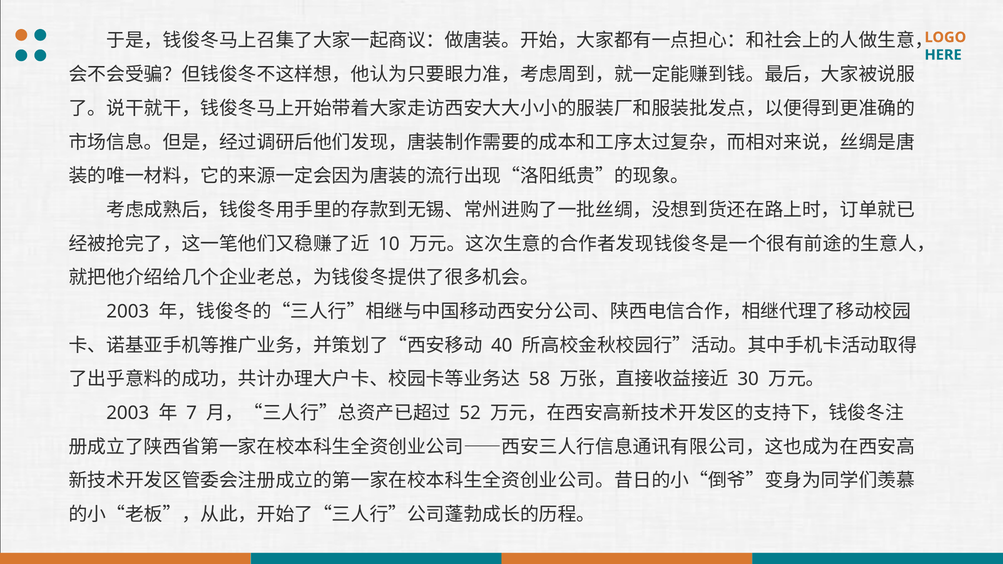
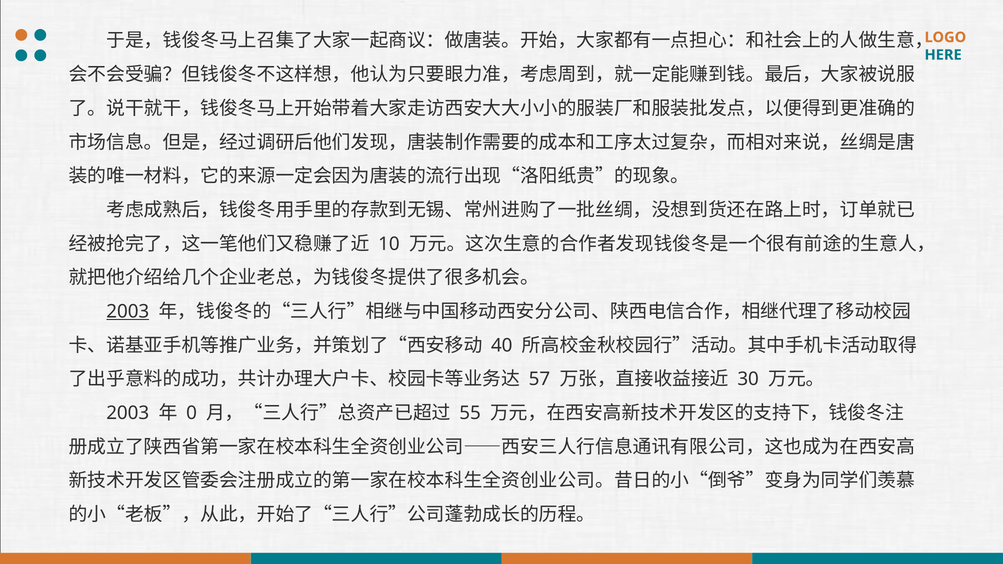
2003 at (128, 312) underline: none -> present
58: 58 -> 57
7: 7 -> 0
52: 52 -> 55
